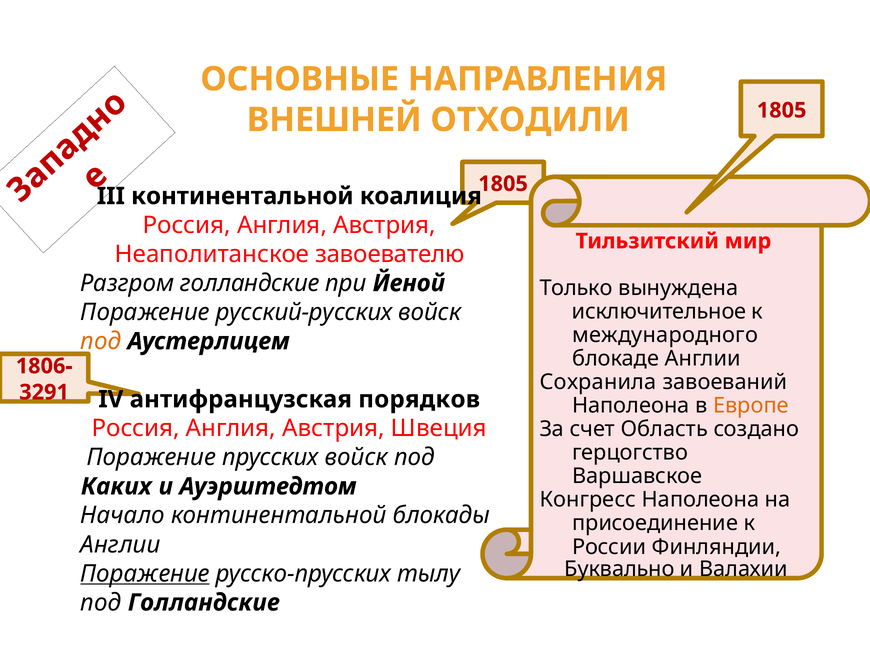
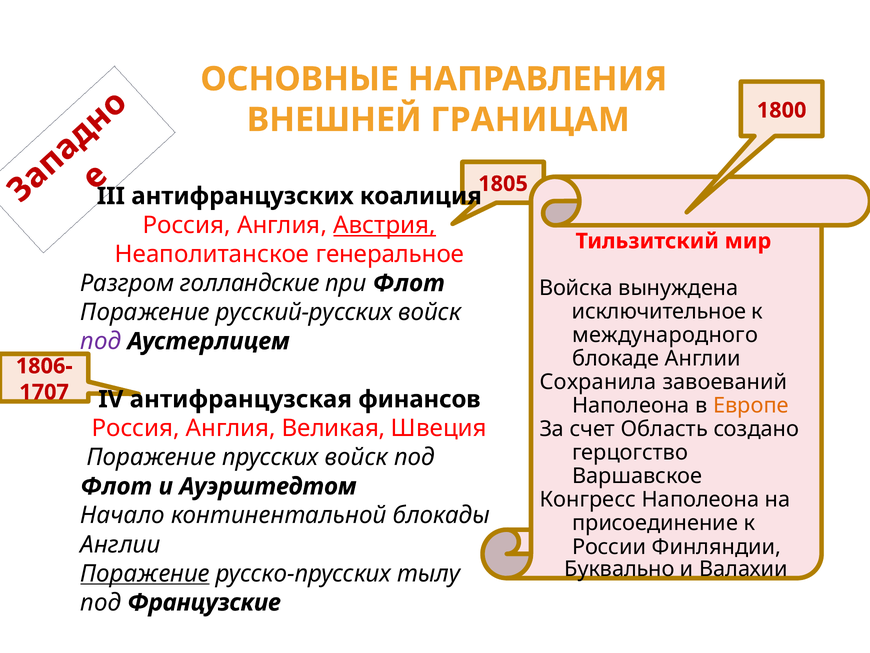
1805 at (782, 110): 1805 -> 1800
ОТХОДИЛИ: ОТХОДИЛИ -> ГРАНИЦАМ
континентальной at (242, 196): континентальной -> антифранцузских
Австрия at (385, 225) underline: none -> present
завоевателю: завоевателю -> генеральное
при Йеной: Йеной -> Флот
Только: Только -> Войска
под at (101, 341) colour: orange -> purple
3291: 3291 -> 1707
порядков: порядков -> финансов
Австрия at (333, 428): Австрия -> Великая
Каких at (116, 486): Каких -> Флот
под Голландские: Голландские -> Французские
